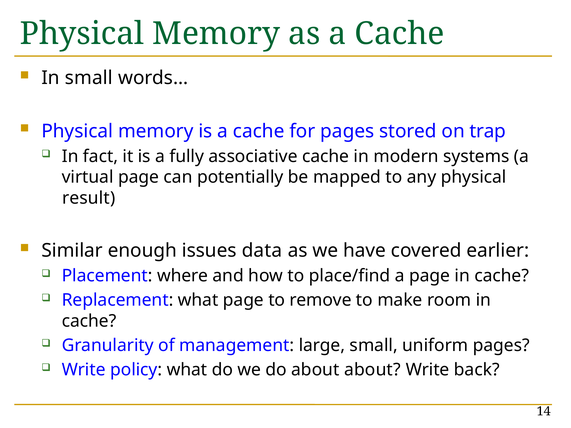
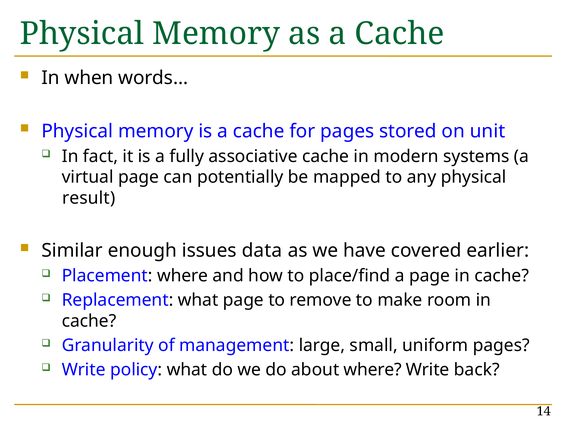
In small: small -> when
trap: trap -> unit
about about: about -> where
